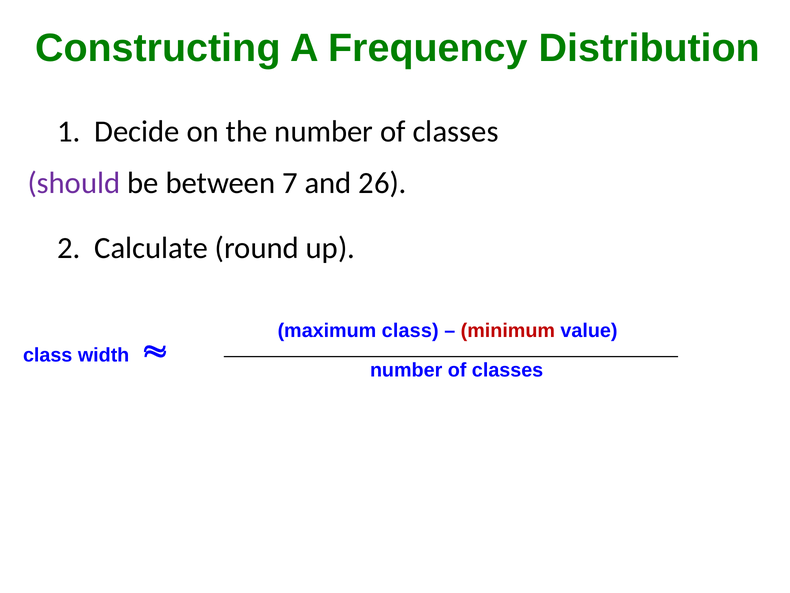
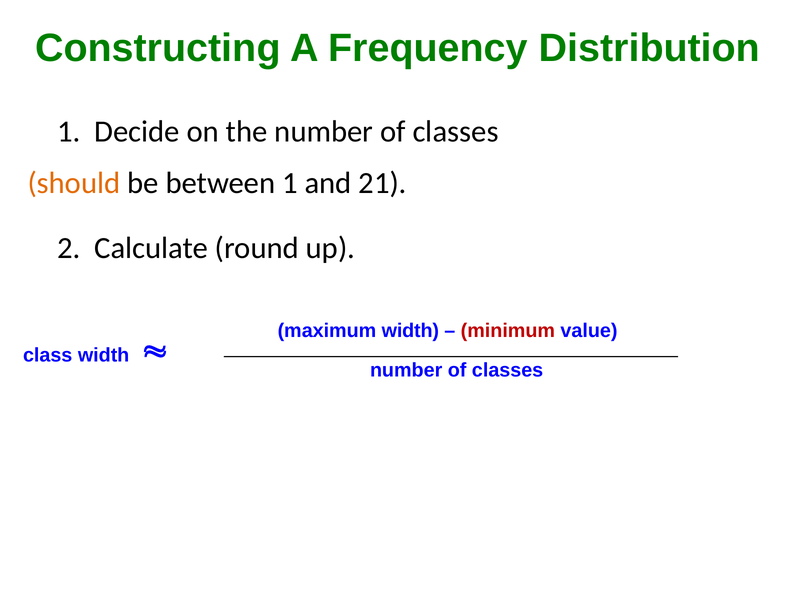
should colour: purple -> orange
between 7: 7 -> 1
26: 26 -> 21
maximum class: class -> width
